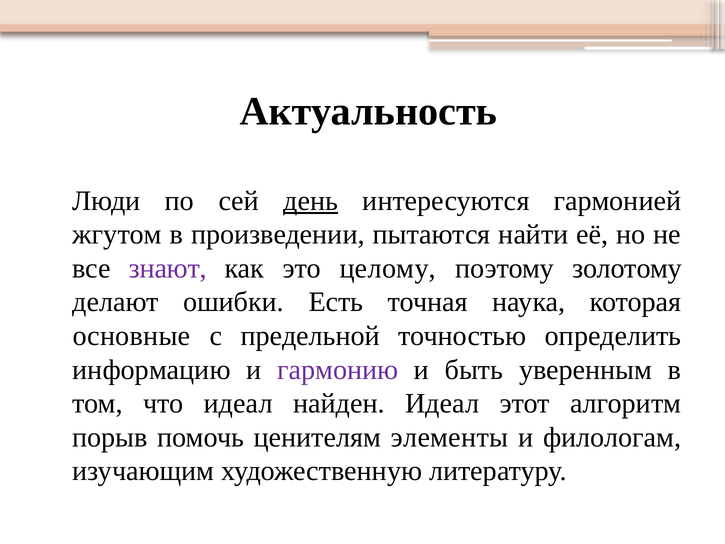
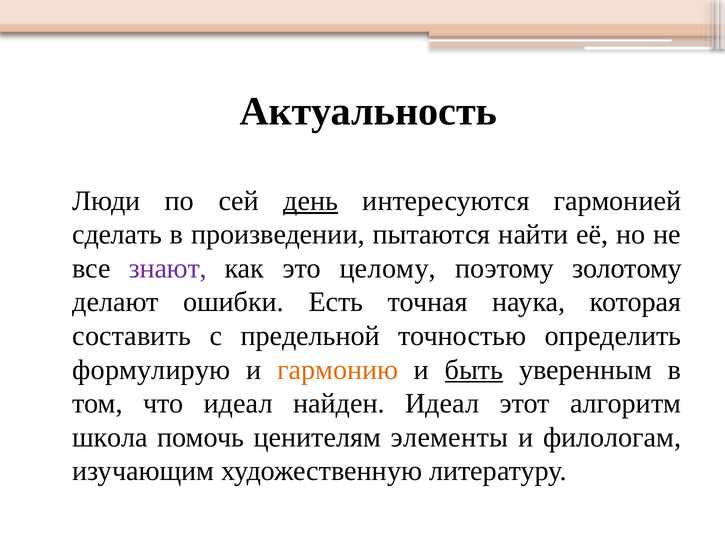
жгутом: жгутом -> сделать
основные: основные -> составить
информацию: информацию -> формулирую
гармонию colour: purple -> orange
быть underline: none -> present
порыв: порыв -> школа
